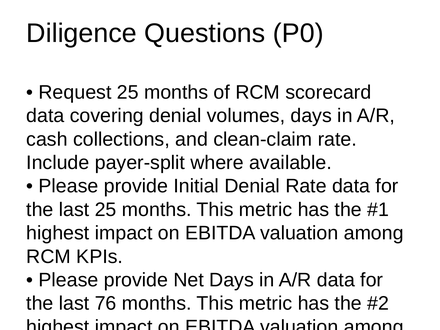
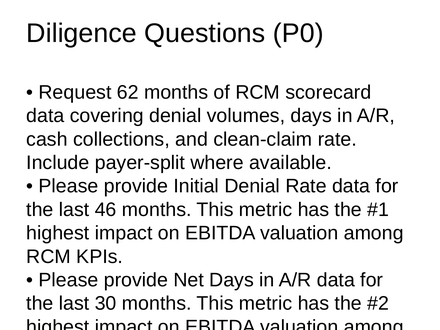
Request 25: 25 -> 62
last 25: 25 -> 46
76: 76 -> 30
